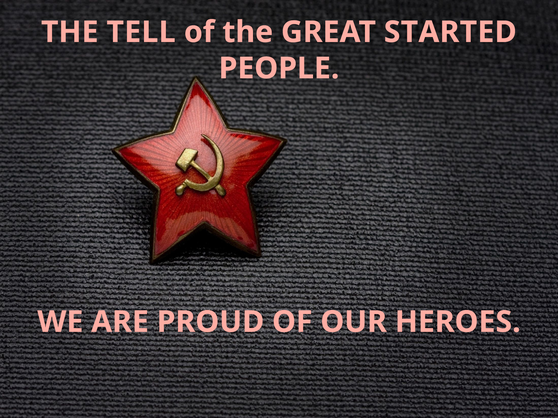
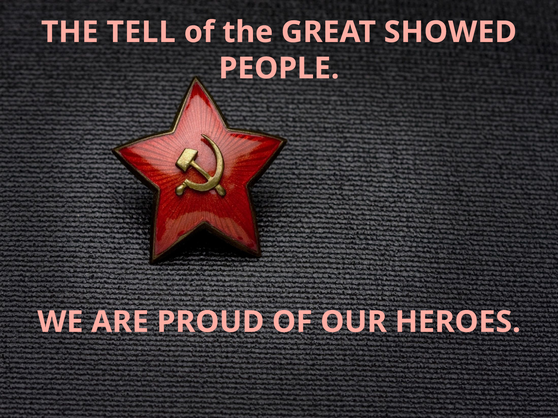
STARTED: STARTED -> SHOWED
